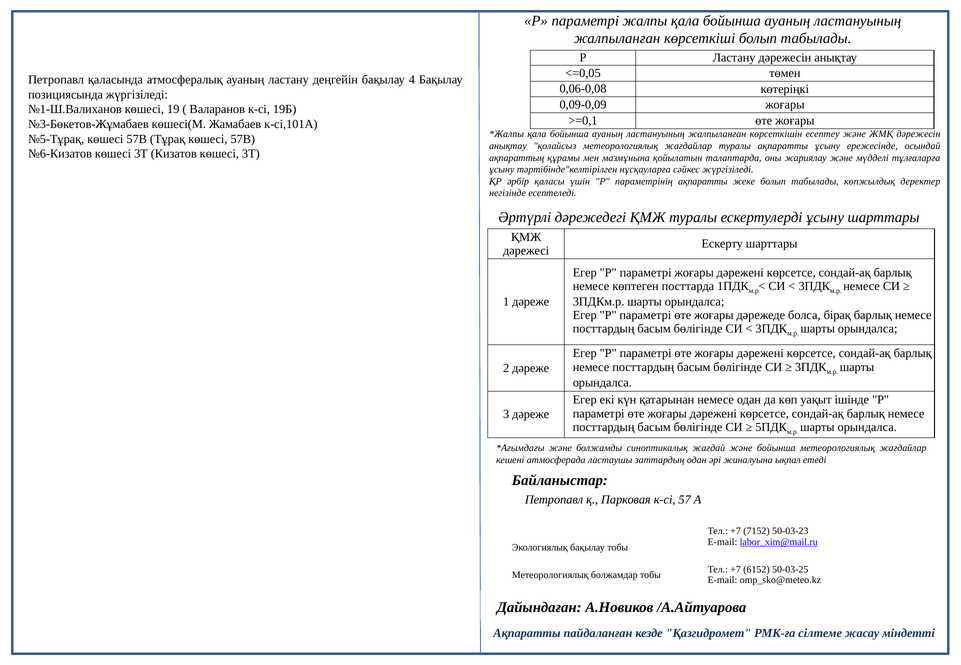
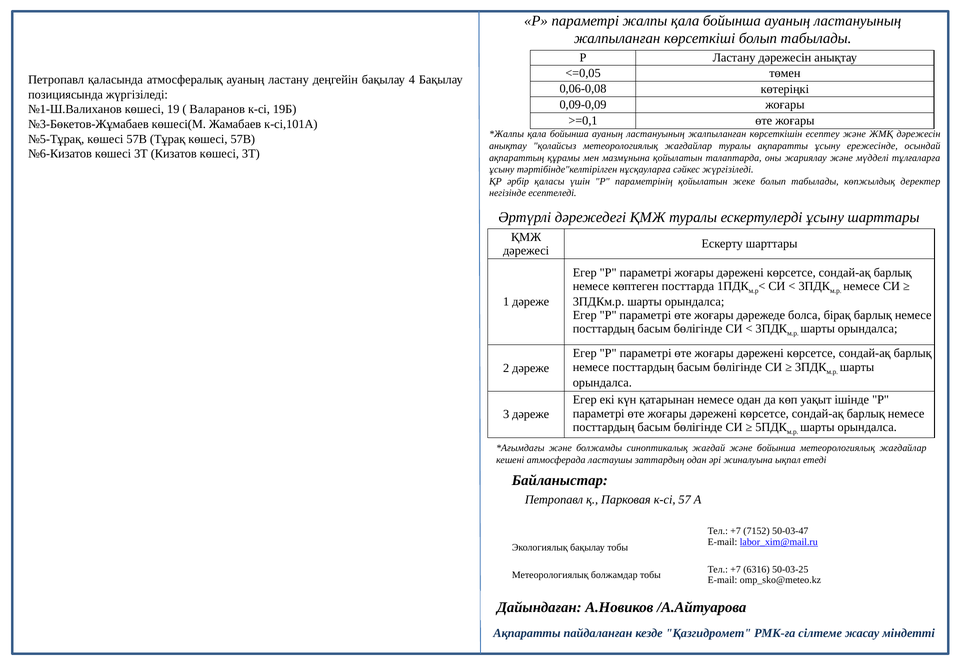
параметрінің ақпаратты: ақпаратты -> қойылатын
50-03-23: 50-03-23 -> 50-03-47
6152: 6152 -> 6316
